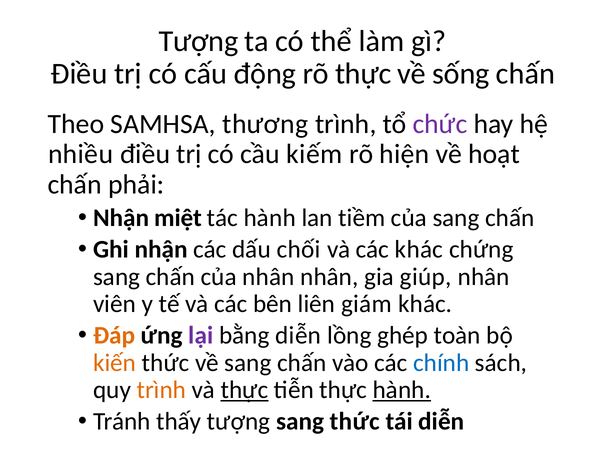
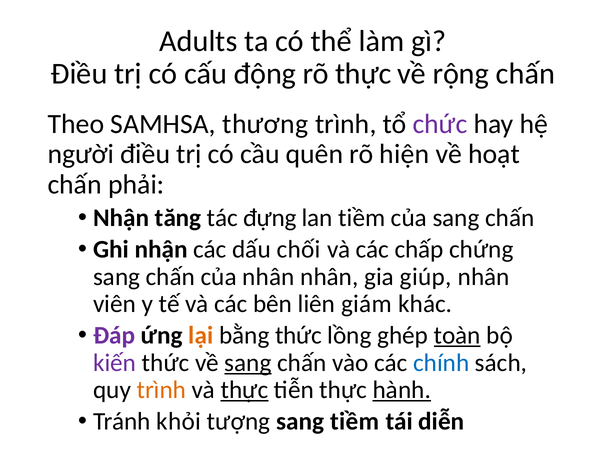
Tượng at (199, 41): Tượng -> Adults
sống: sống -> rộng
nhiều: nhiều -> người
kiếm: kiếm -> quên
miệt: miệt -> tăng
tác hành: hành -> đựng
các khác: khác -> chấp
Đáp colour: orange -> purple
lại colour: purple -> orange
bằng diễn: diễn -> thức
toàn underline: none -> present
kiến colour: orange -> purple
sang at (248, 362) underline: none -> present
thấy: thấy -> khỏi
sang thức: thức -> tiềm
